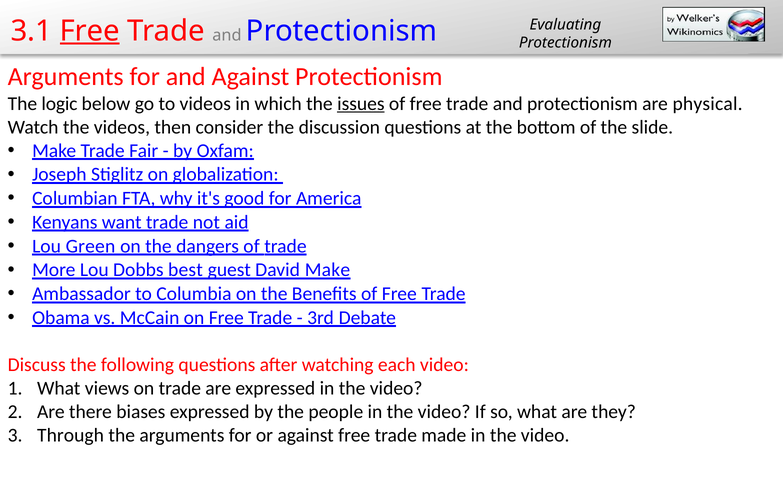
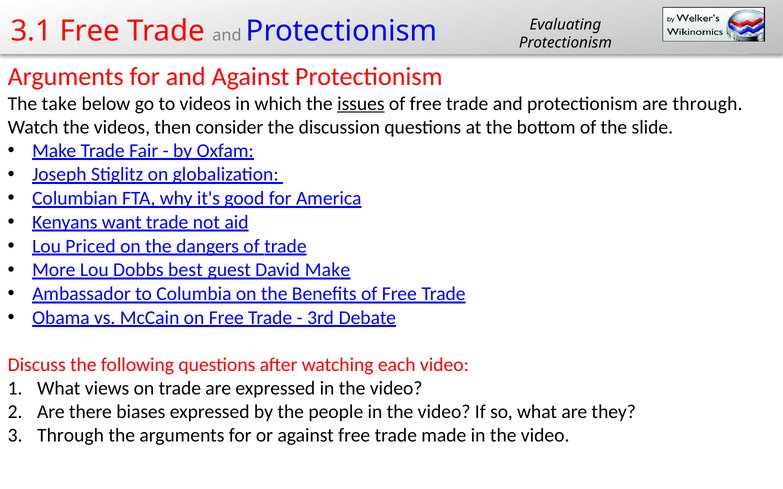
Free at (90, 31) underline: present -> none
logic: logic -> take
are physical: physical -> through
Green: Green -> Priced
